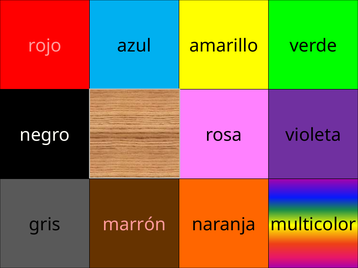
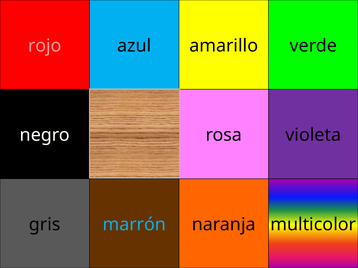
marrón colour: pink -> light blue
